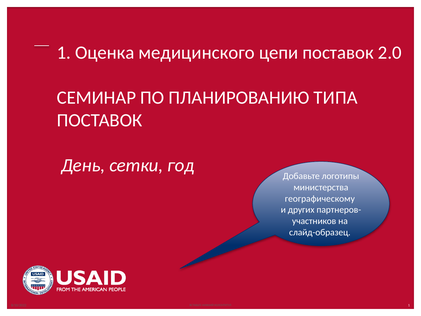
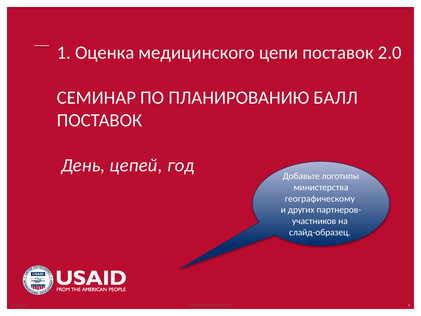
ТИПА: ТИПА -> БАЛЛ
сетки: сетки -> цепей
